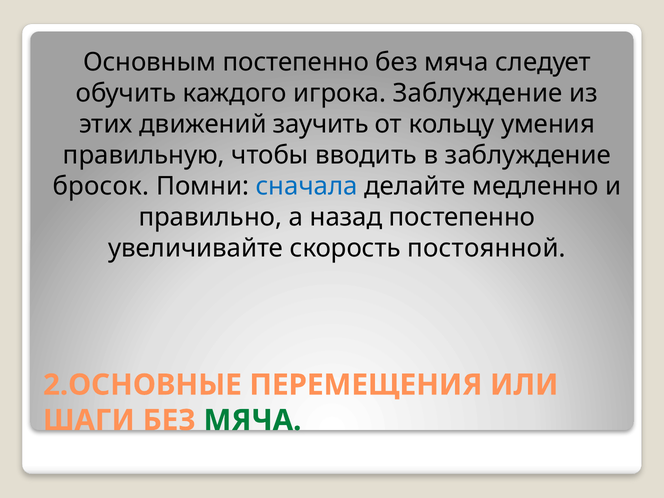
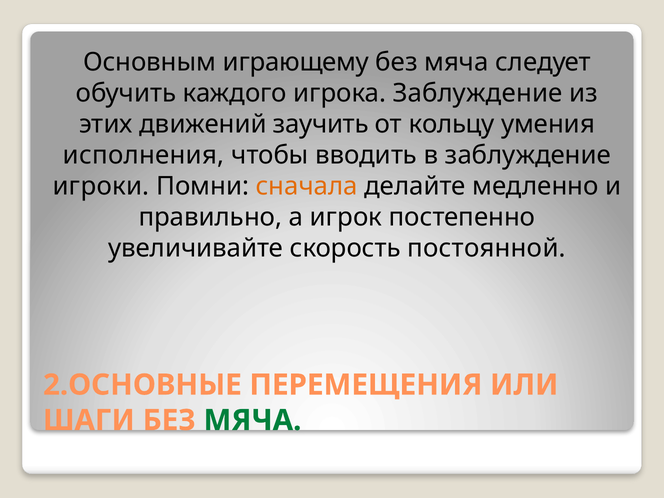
Основным постепенно: постепенно -> играющему
правильную: правильную -> исполнения
бросок: бросок -> игроки
сначала colour: blue -> orange
назад: назад -> игрок
